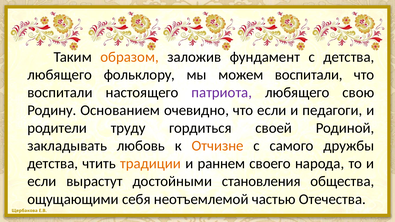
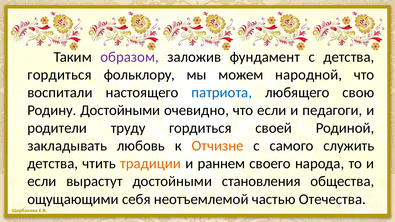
образом colour: orange -> purple
любящего at (60, 75): любящего -> гордиться
можем воспитали: воспитали -> народной
патриота colour: purple -> blue
Родину Основанием: Основанием -> Достойными
дружбы: дружбы -> служить
